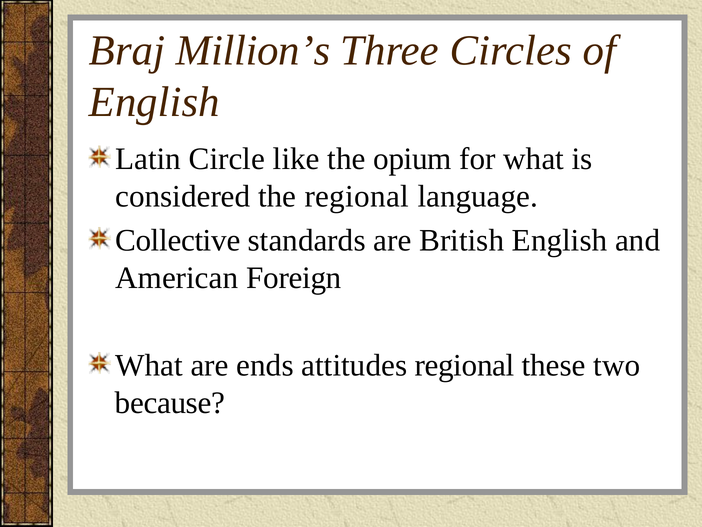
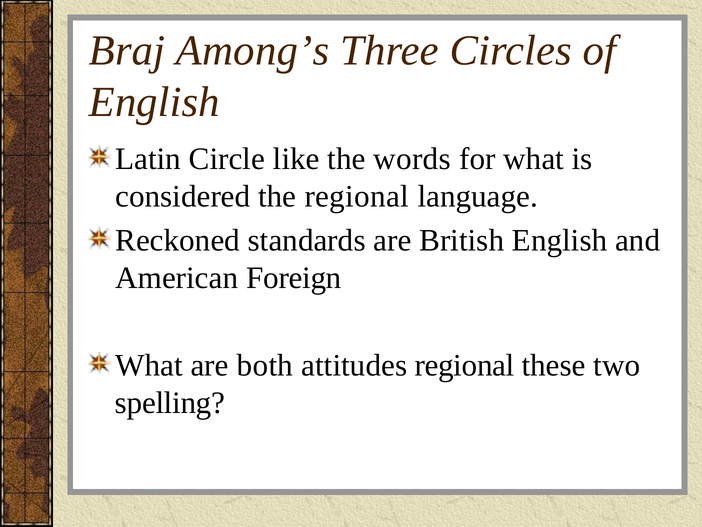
Million’s: Million’s -> Among’s
opium: opium -> words
Collective: Collective -> Reckoned
ends: ends -> both
because: because -> spelling
